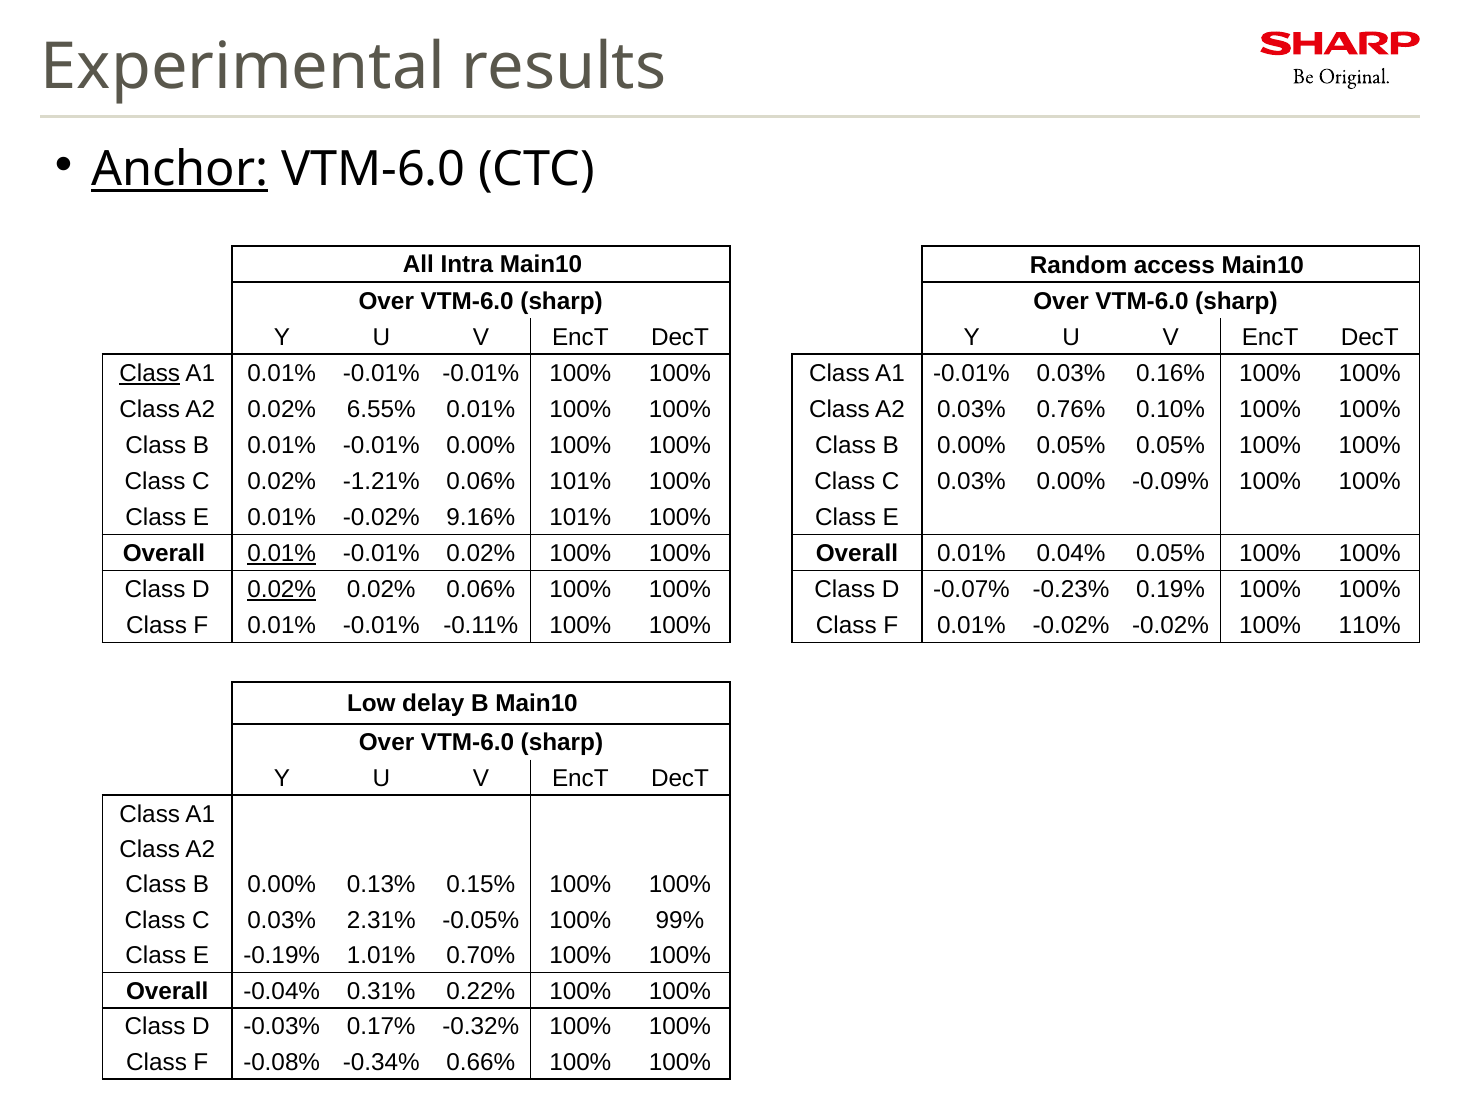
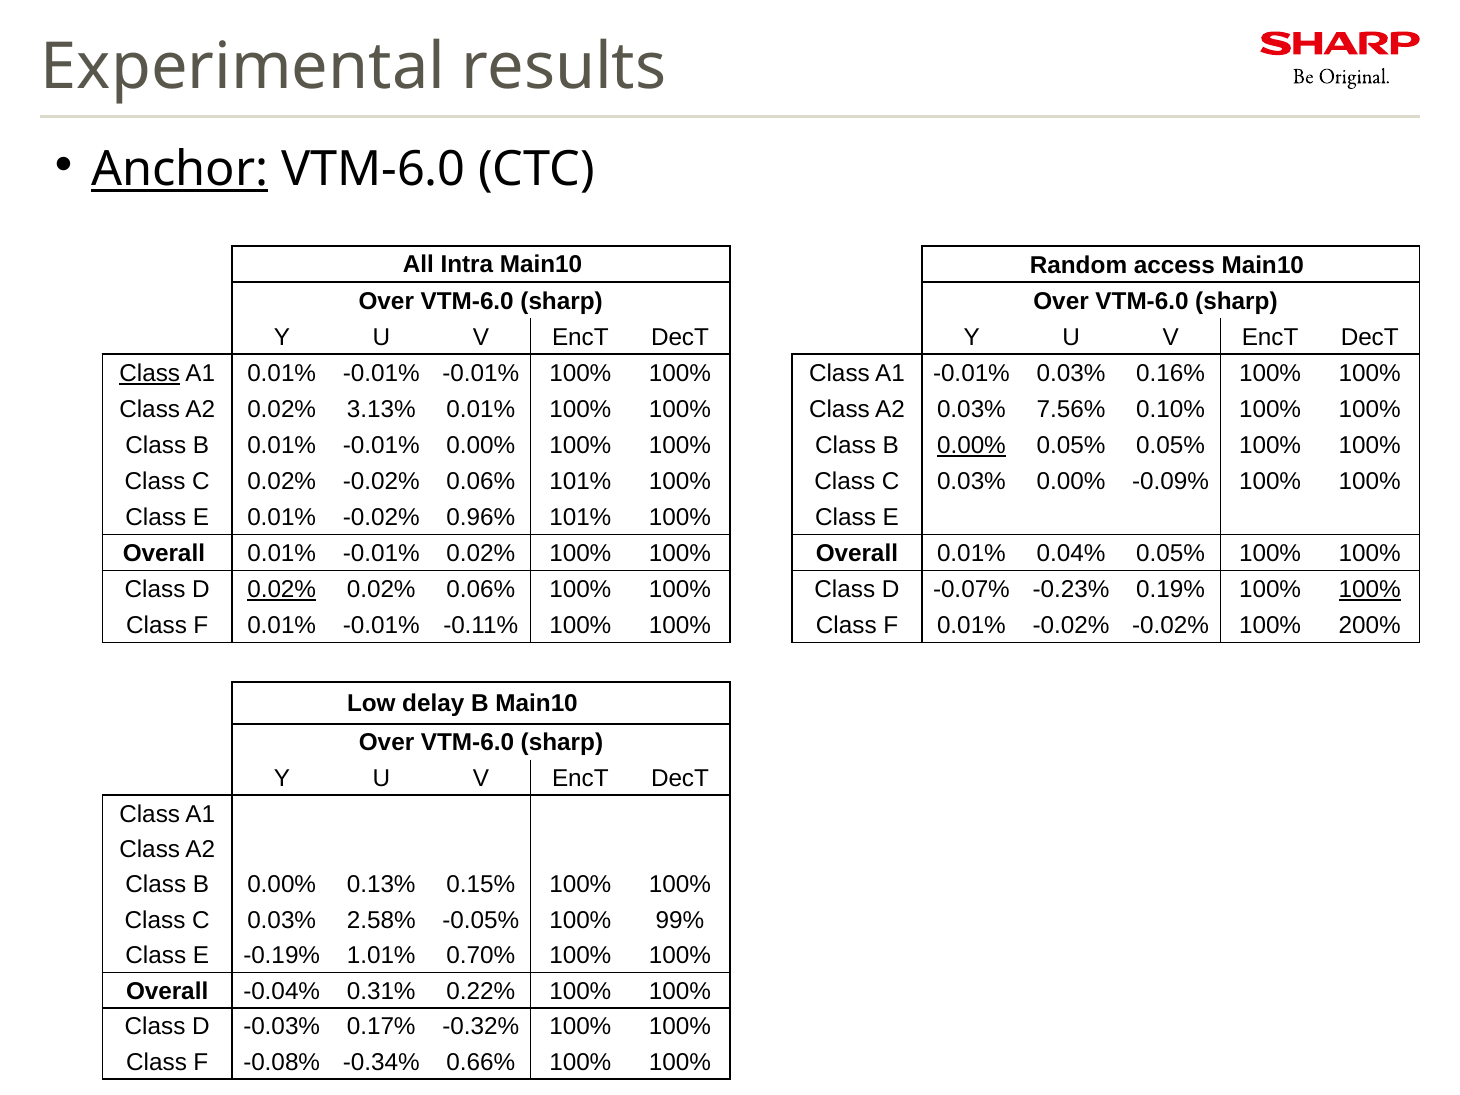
6.55%: 6.55% -> 3.13%
0.76%: 0.76% -> 7.56%
0.00% at (971, 446) underline: none -> present
0.02% -1.21%: -1.21% -> -0.02%
9.16%: 9.16% -> 0.96%
0.01% at (282, 554) underline: present -> none
100% at (1370, 590) underline: none -> present
110%: 110% -> 200%
2.31%: 2.31% -> 2.58%
